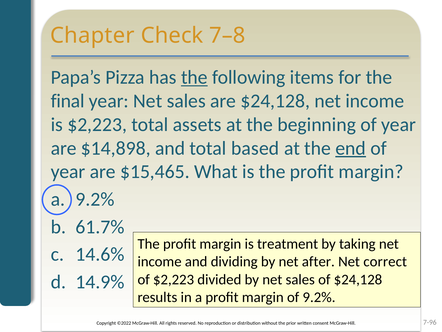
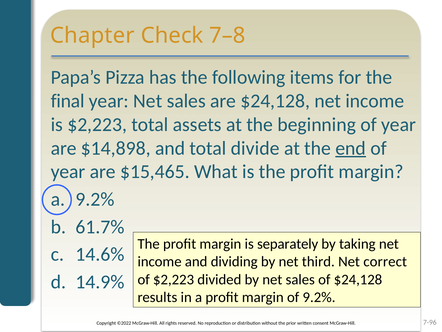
the at (194, 77) underline: present -> none
based: based -> divide
treatment: treatment -> separately
after: after -> third
